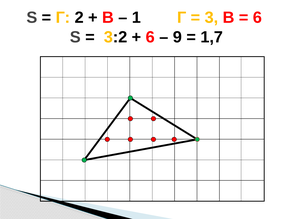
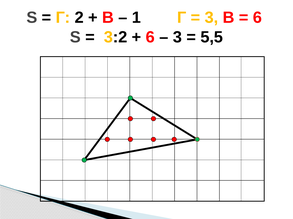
9 at (177, 37): 9 -> 3
1,7: 1,7 -> 5,5
